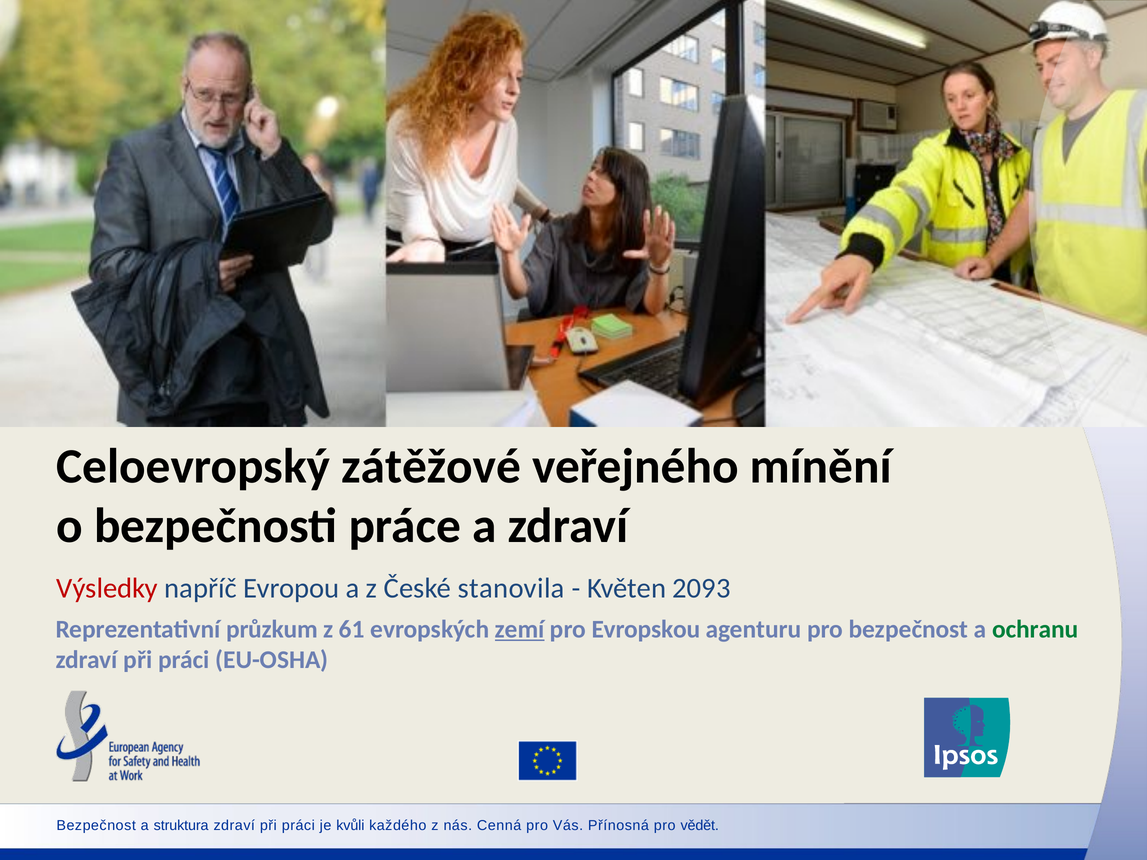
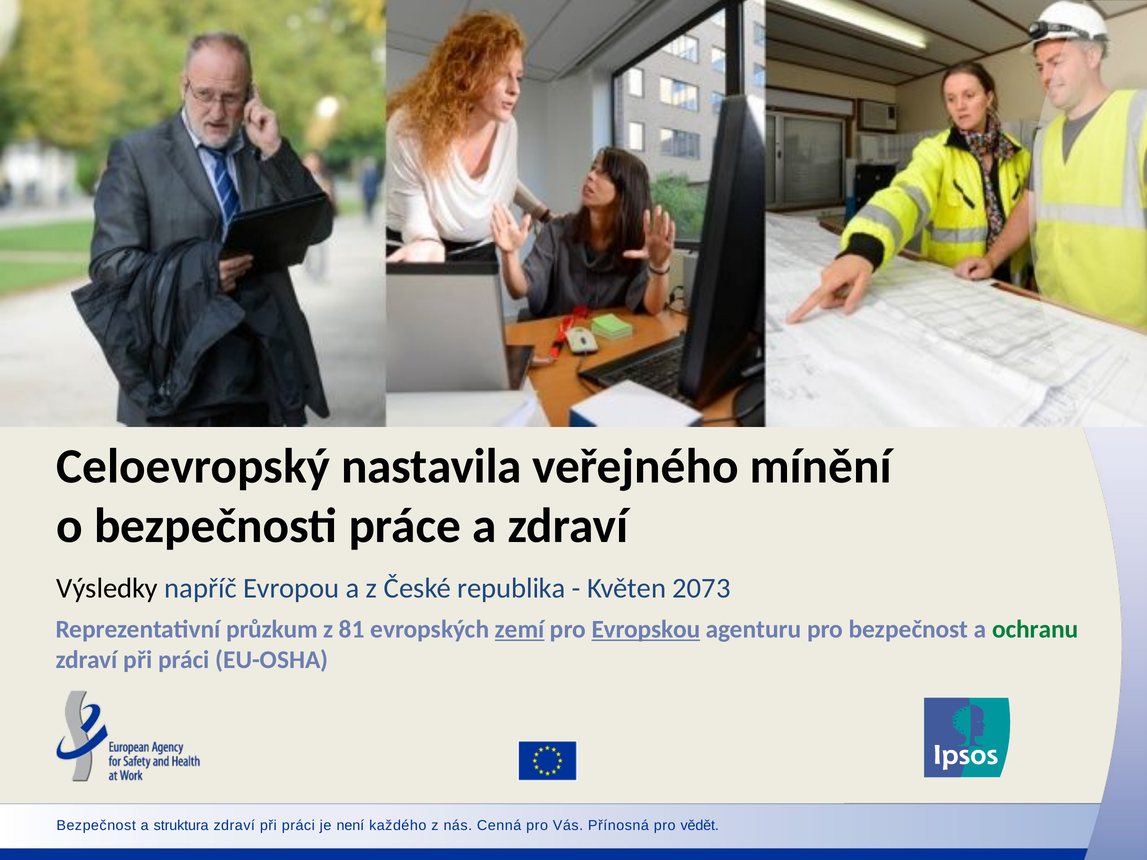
zátěžové: zátěžové -> nastavila
Výsledky colour: red -> black
stanovila: stanovila -> republika
2093: 2093 -> 2073
61: 61 -> 81
Evropskou underline: none -> present
kvůli: kvůli -> není
